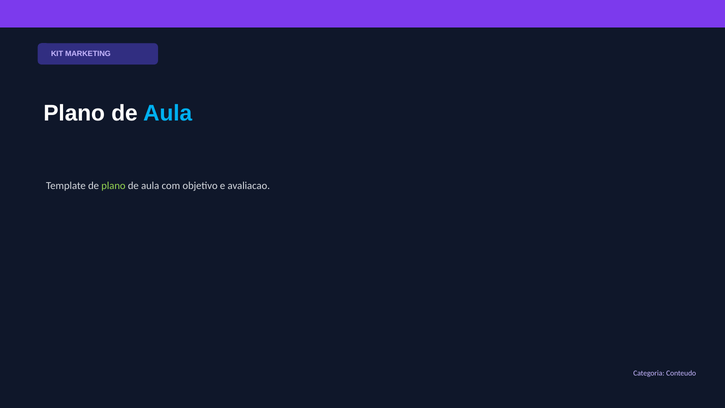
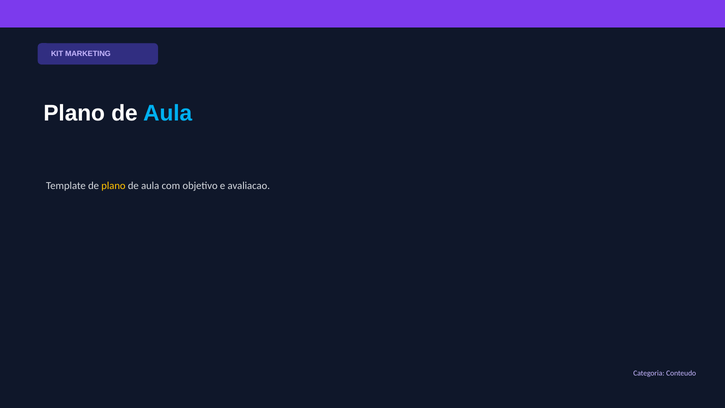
plano at (113, 186) colour: light green -> yellow
